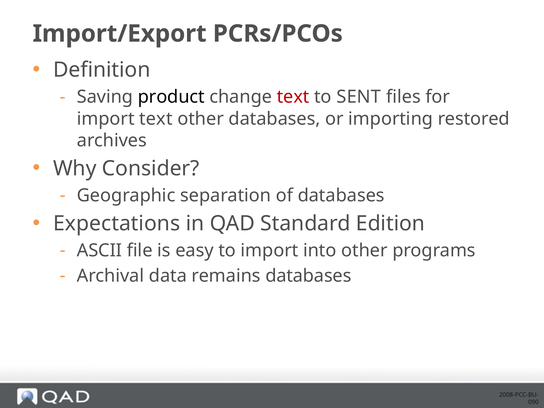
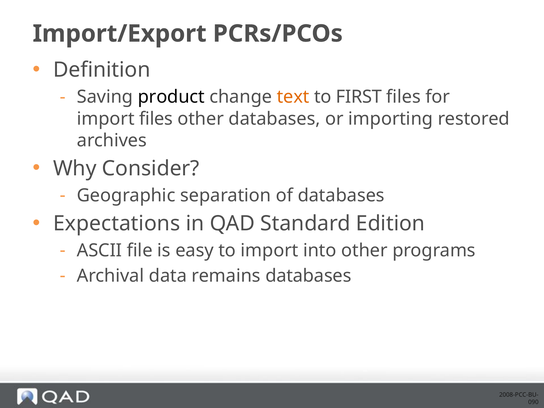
text at (293, 97) colour: red -> orange
SENT: SENT -> FIRST
import text: text -> files
